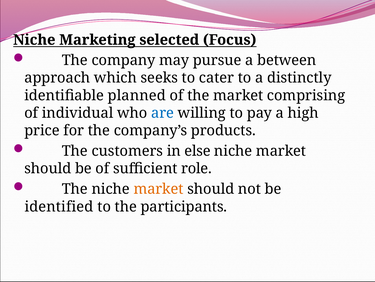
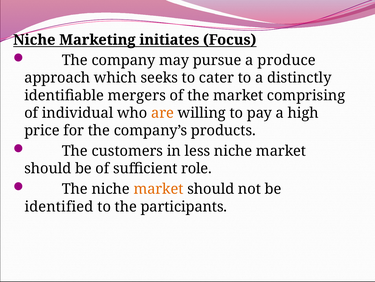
selected: selected -> initiates
between: between -> produce
planned: planned -> mergers
are colour: blue -> orange
else: else -> less
